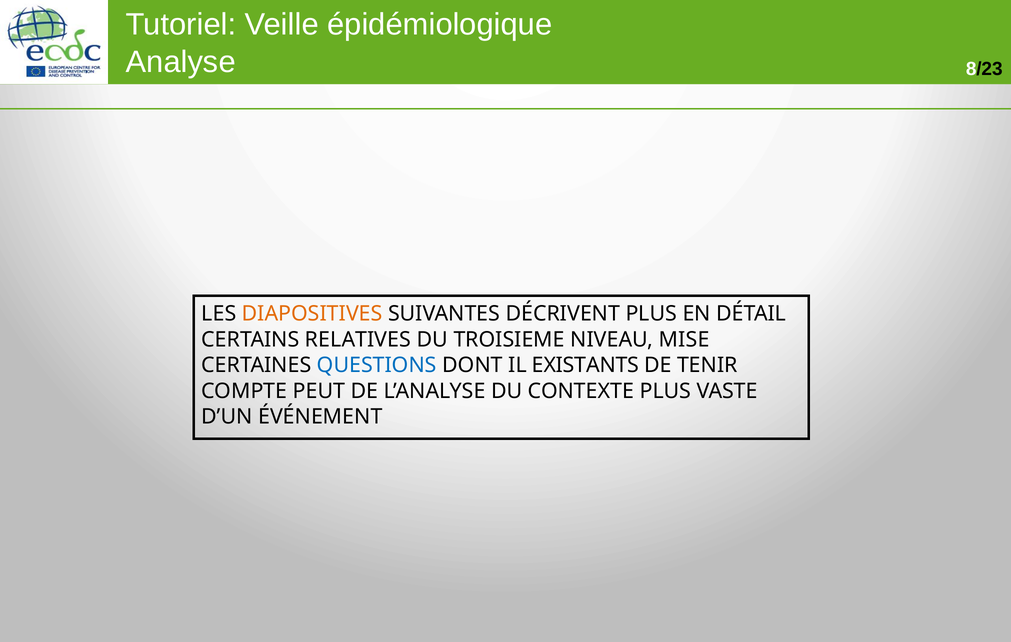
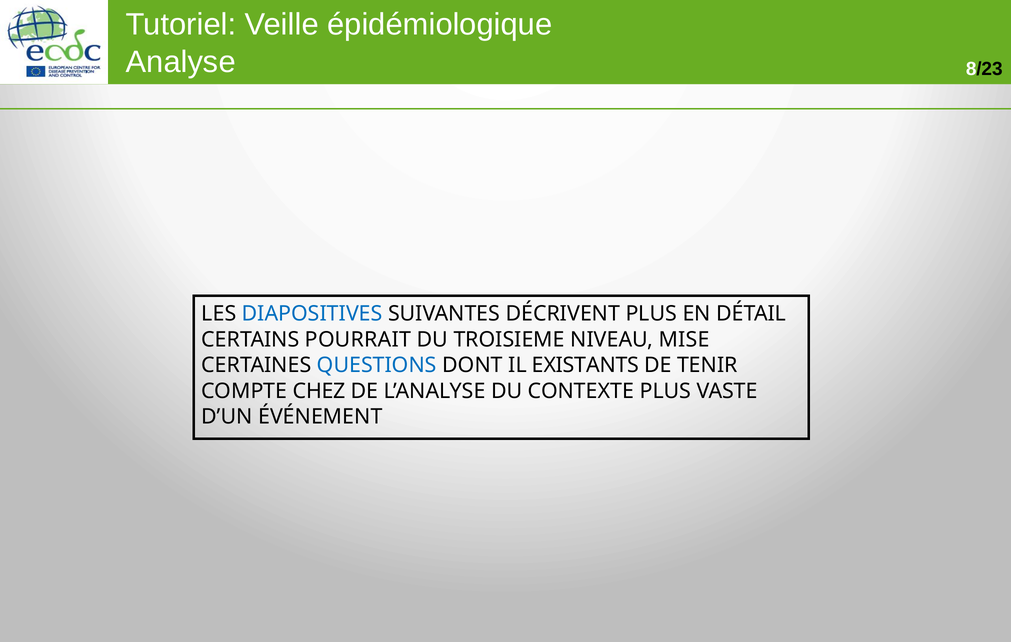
DIAPOSITIVES colour: orange -> blue
RELATIVES: RELATIVES -> POURRAIT
PEUT: PEUT -> CHEZ
